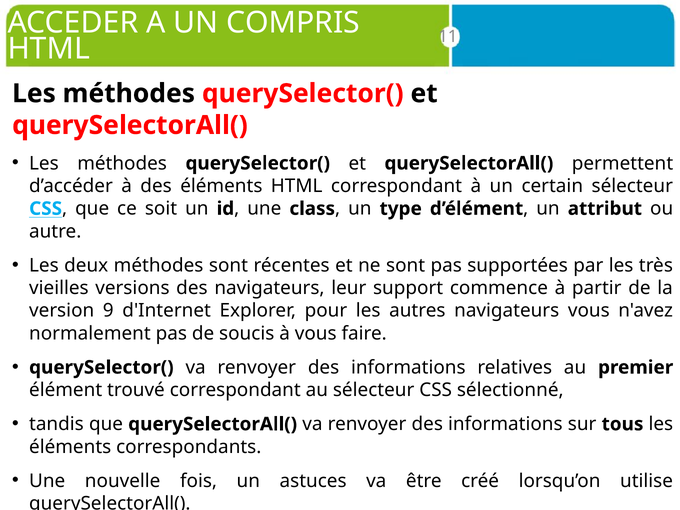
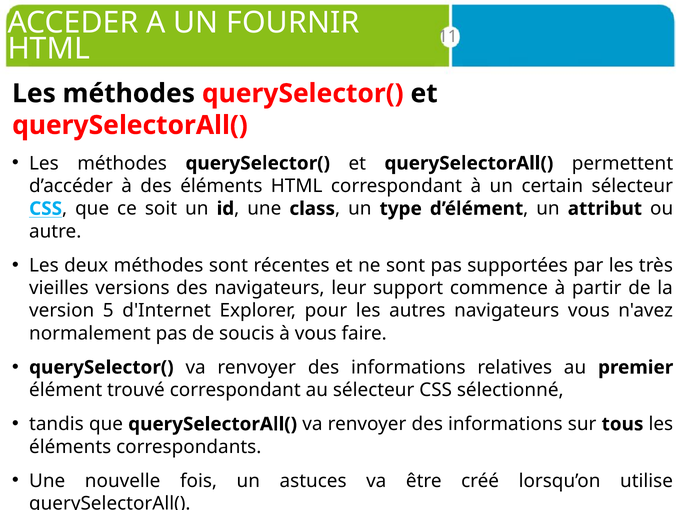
COMPRIS: COMPRIS -> FOURNIR
9: 9 -> 5
